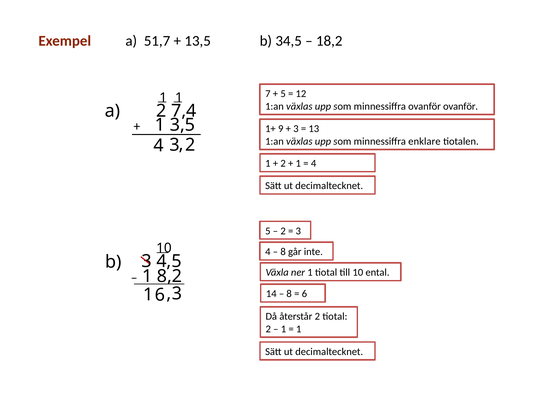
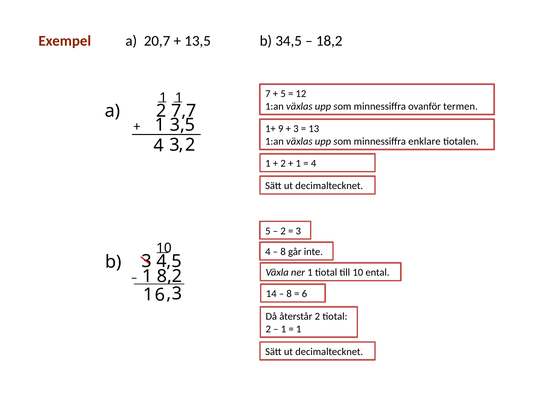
51,7: 51,7 -> 20,7
ovanför ovanför: ovanför -> termen
7,4: 7,4 -> 7,7
